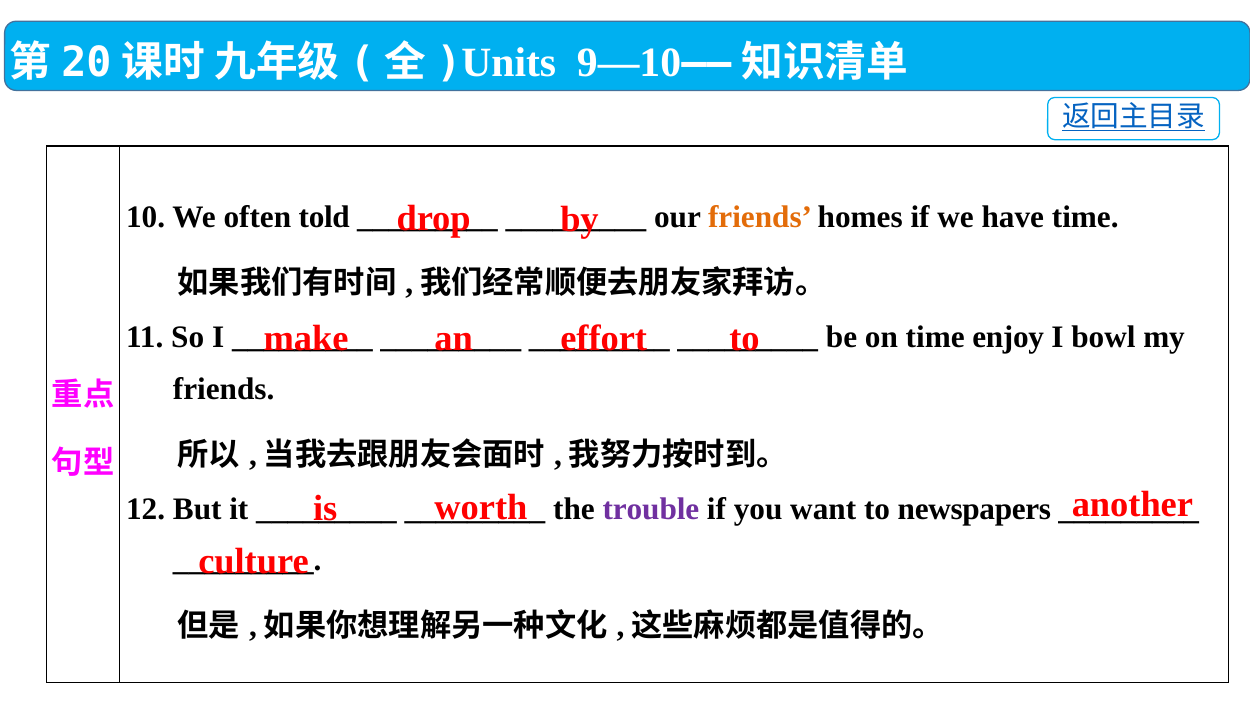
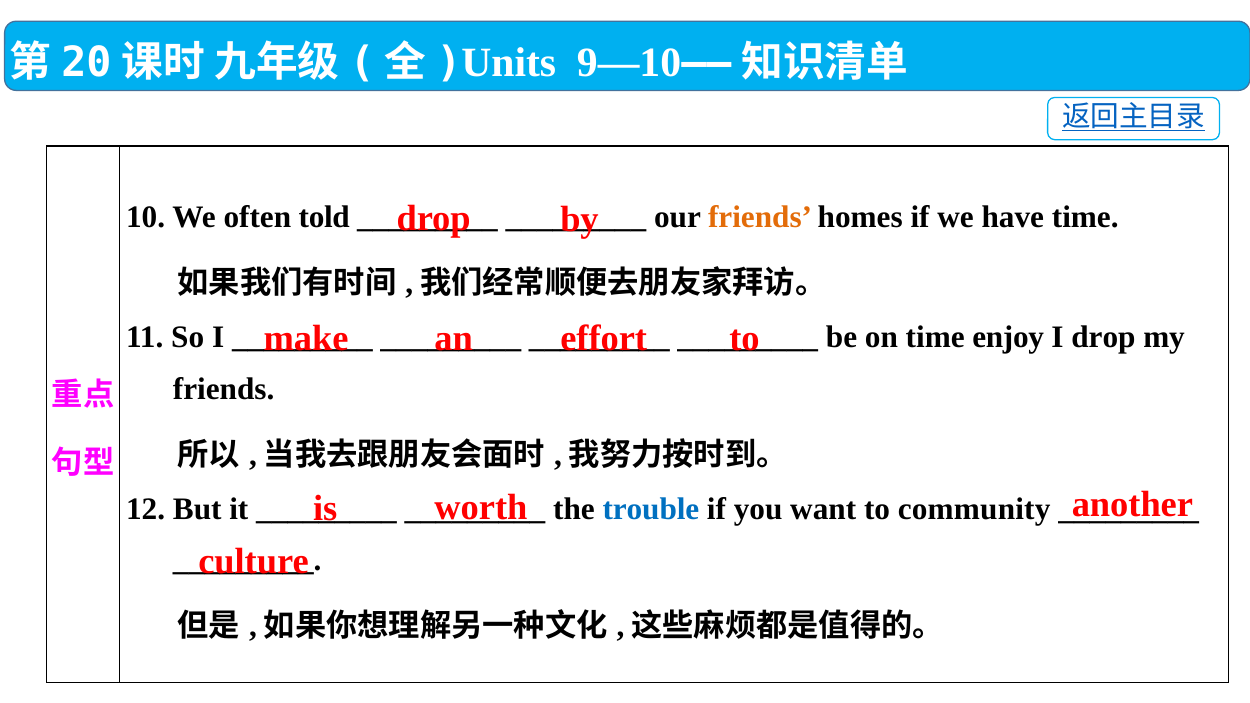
I bowl: bowl -> drop
trouble colour: purple -> blue
newspapers: newspapers -> community
